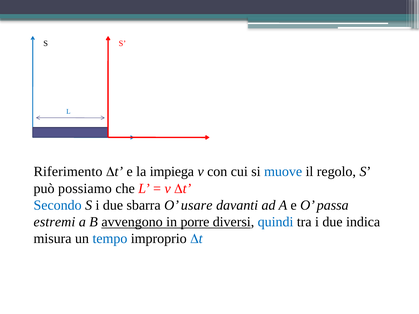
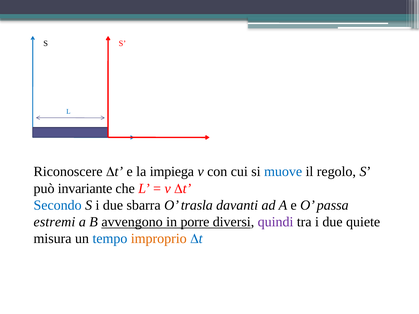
Riferimento: Riferimento -> Riconoscere
possiamo: possiamo -> invariante
usare: usare -> trasla
quindi colour: blue -> purple
indica: indica -> quiete
improprio colour: black -> orange
